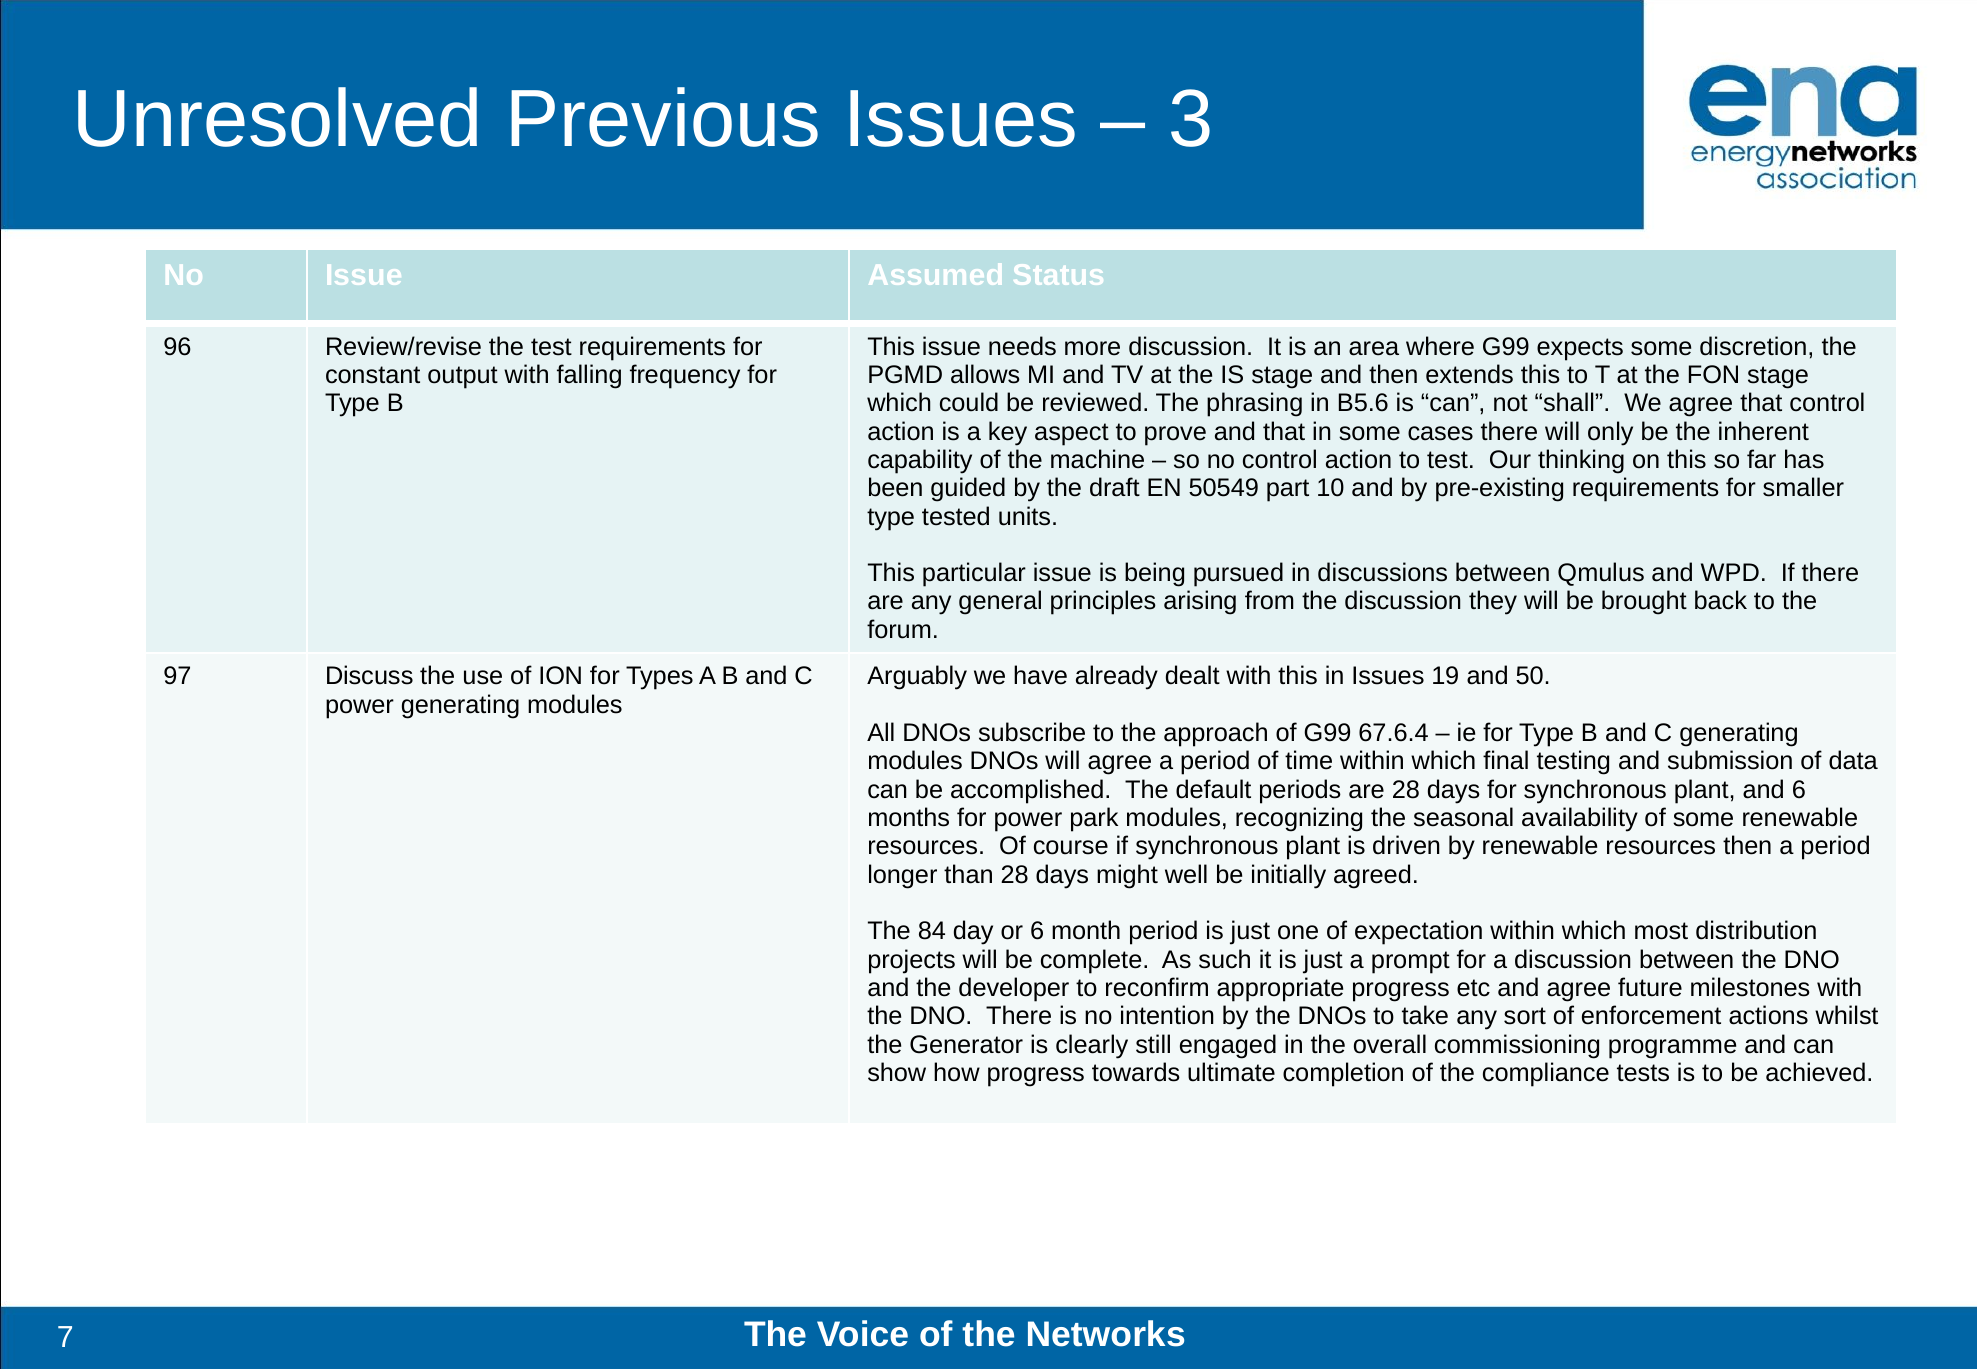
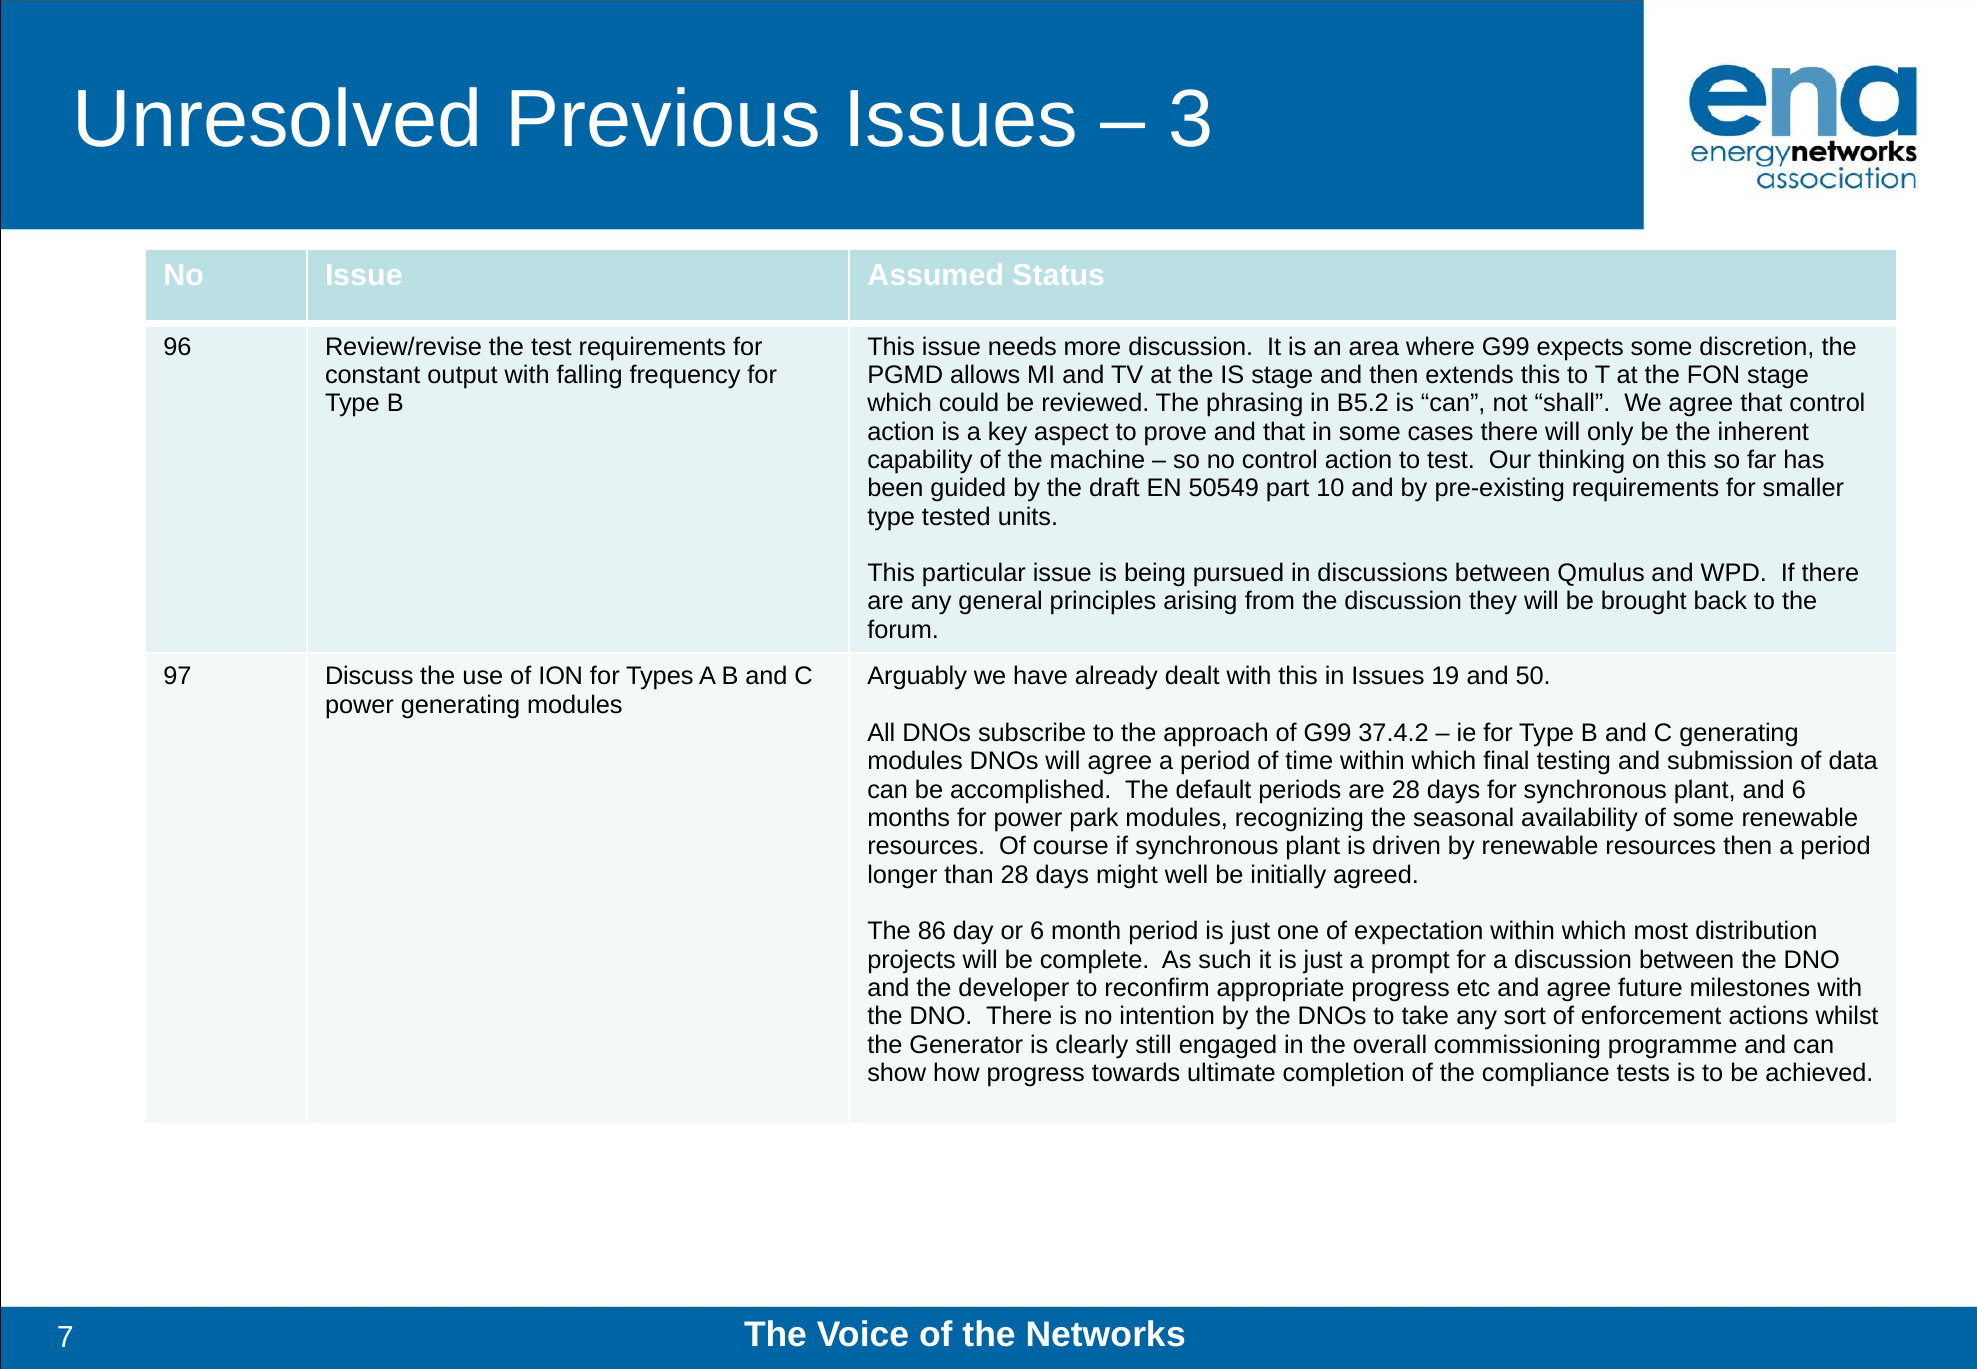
B5.6: B5.6 -> B5.2
67.6.4: 67.6.4 -> 37.4.2
84: 84 -> 86
